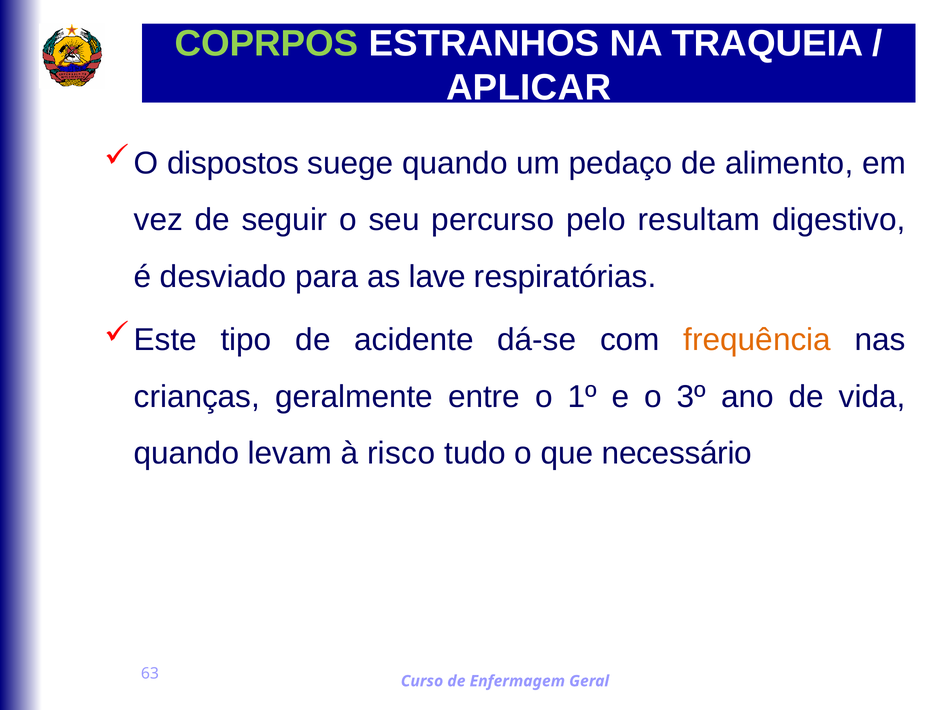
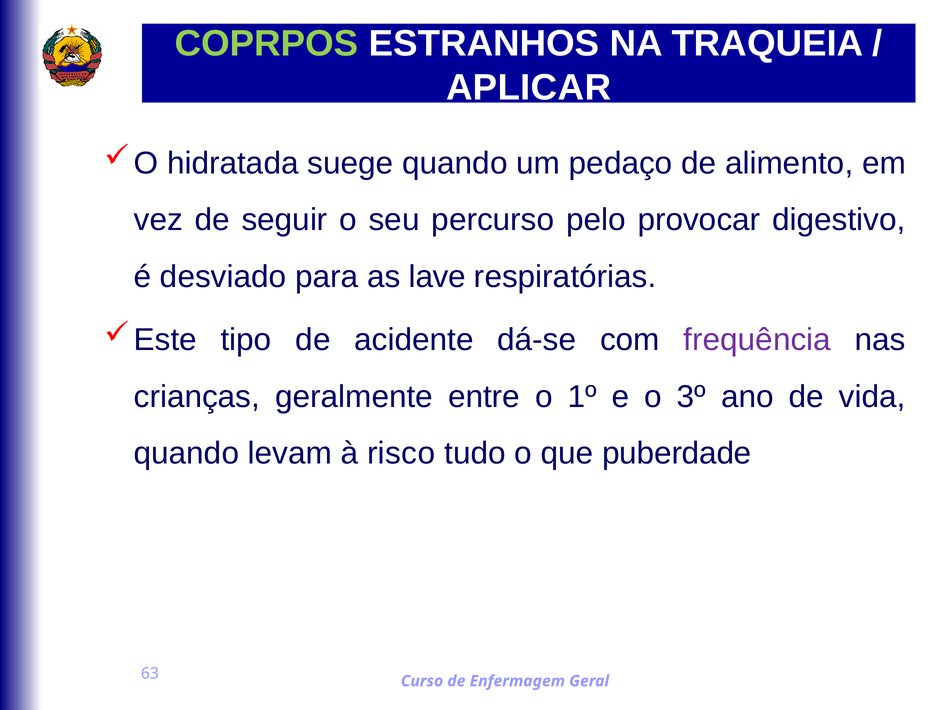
dispostos: dispostos -> hidratada
resultam: resultam -> provocar
frequência colour: orange -> purple
necessário: necessário -> puberdade
